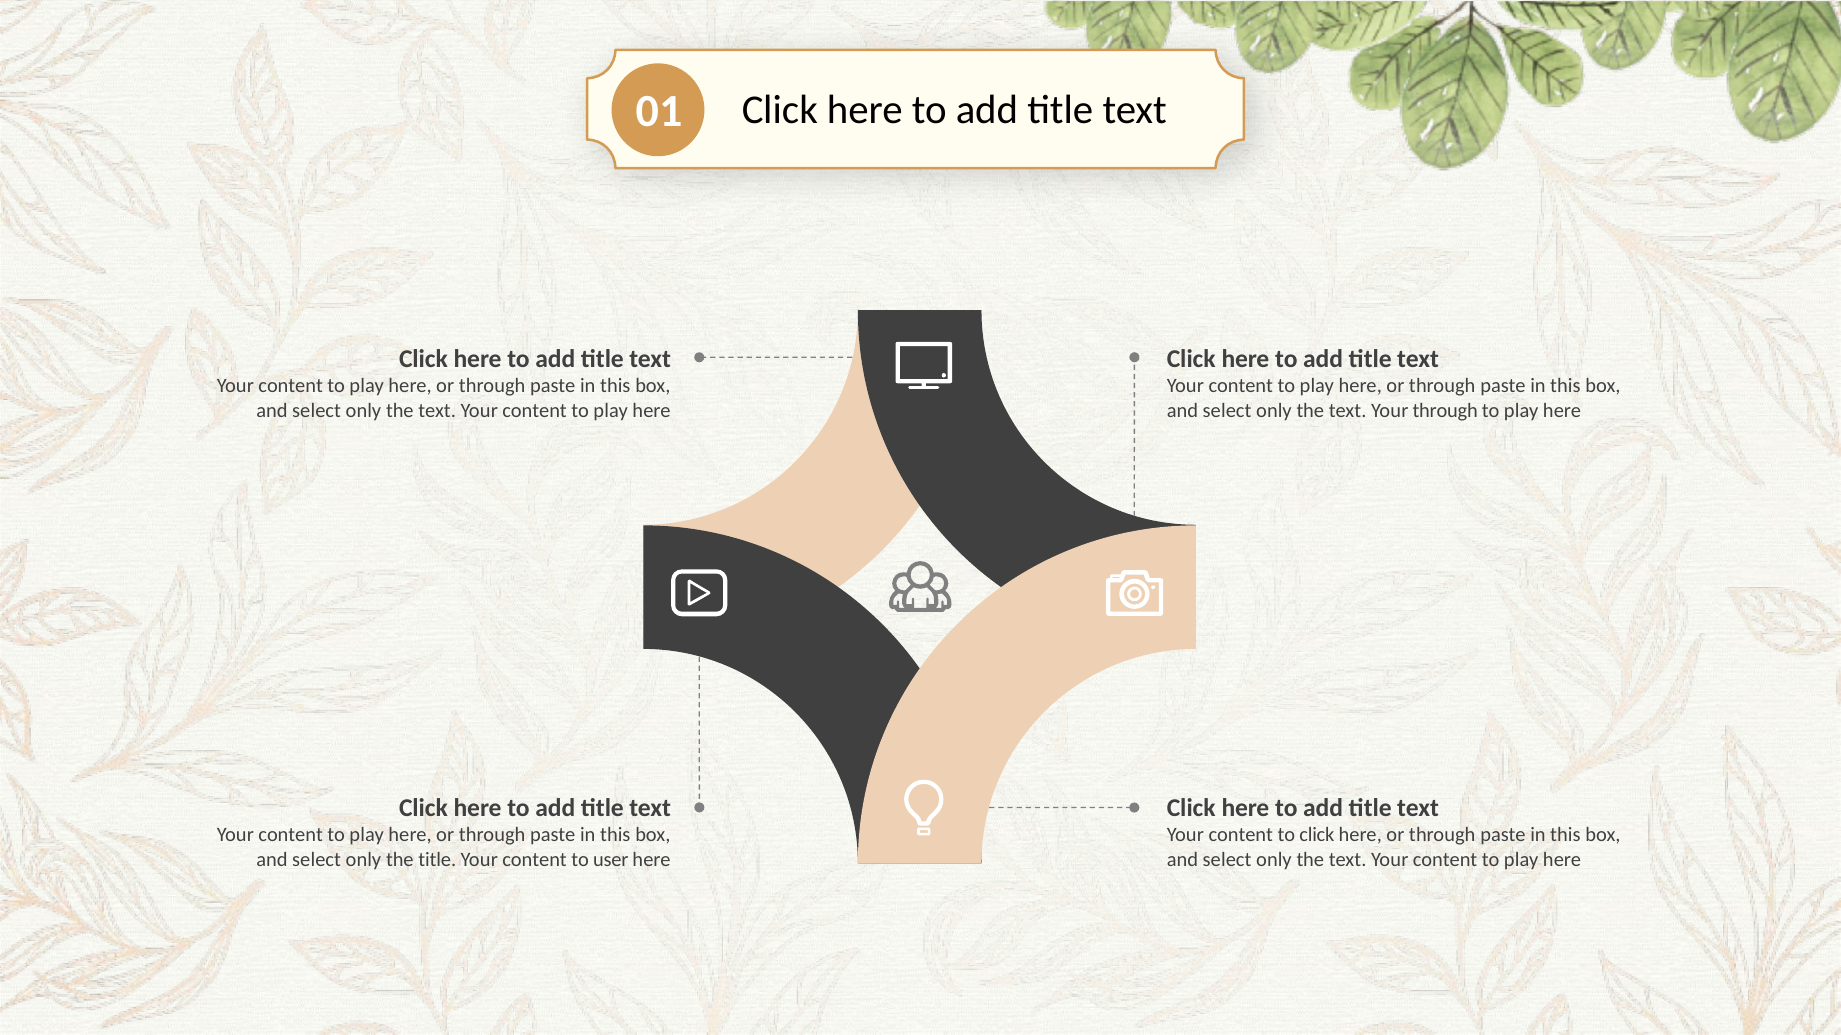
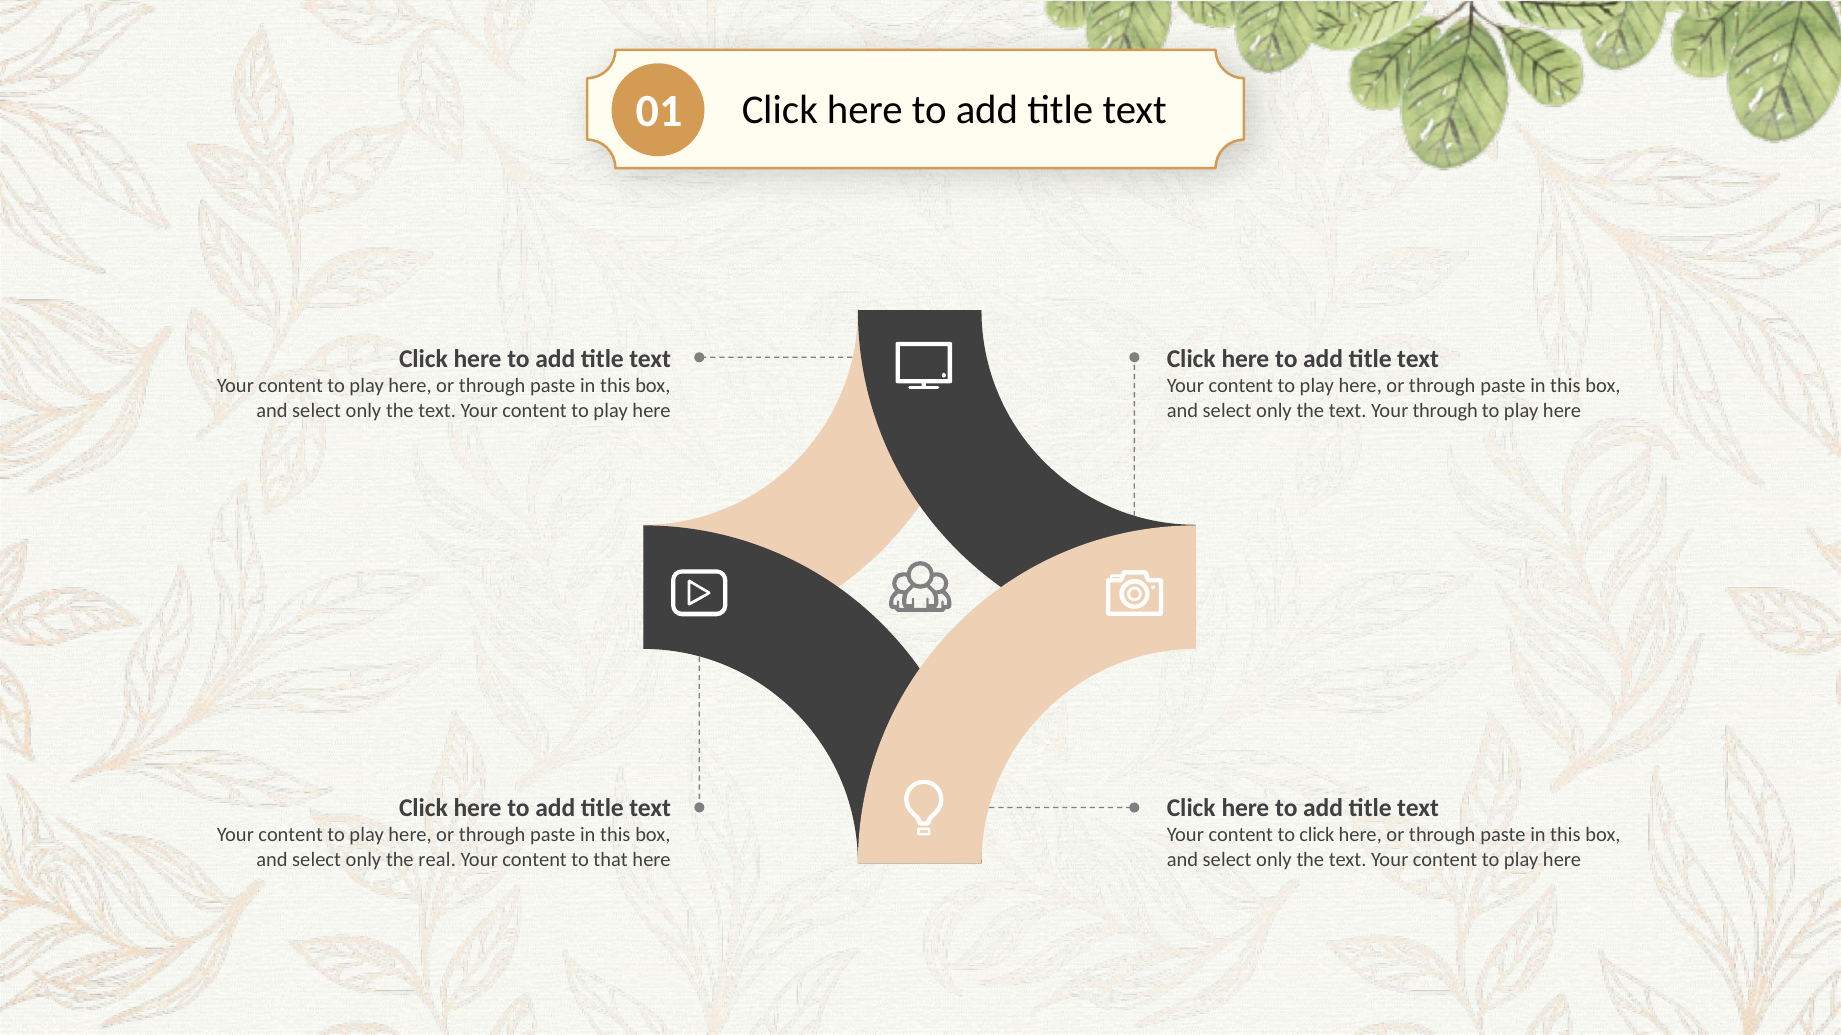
the title: title -> real
user: user -> that
